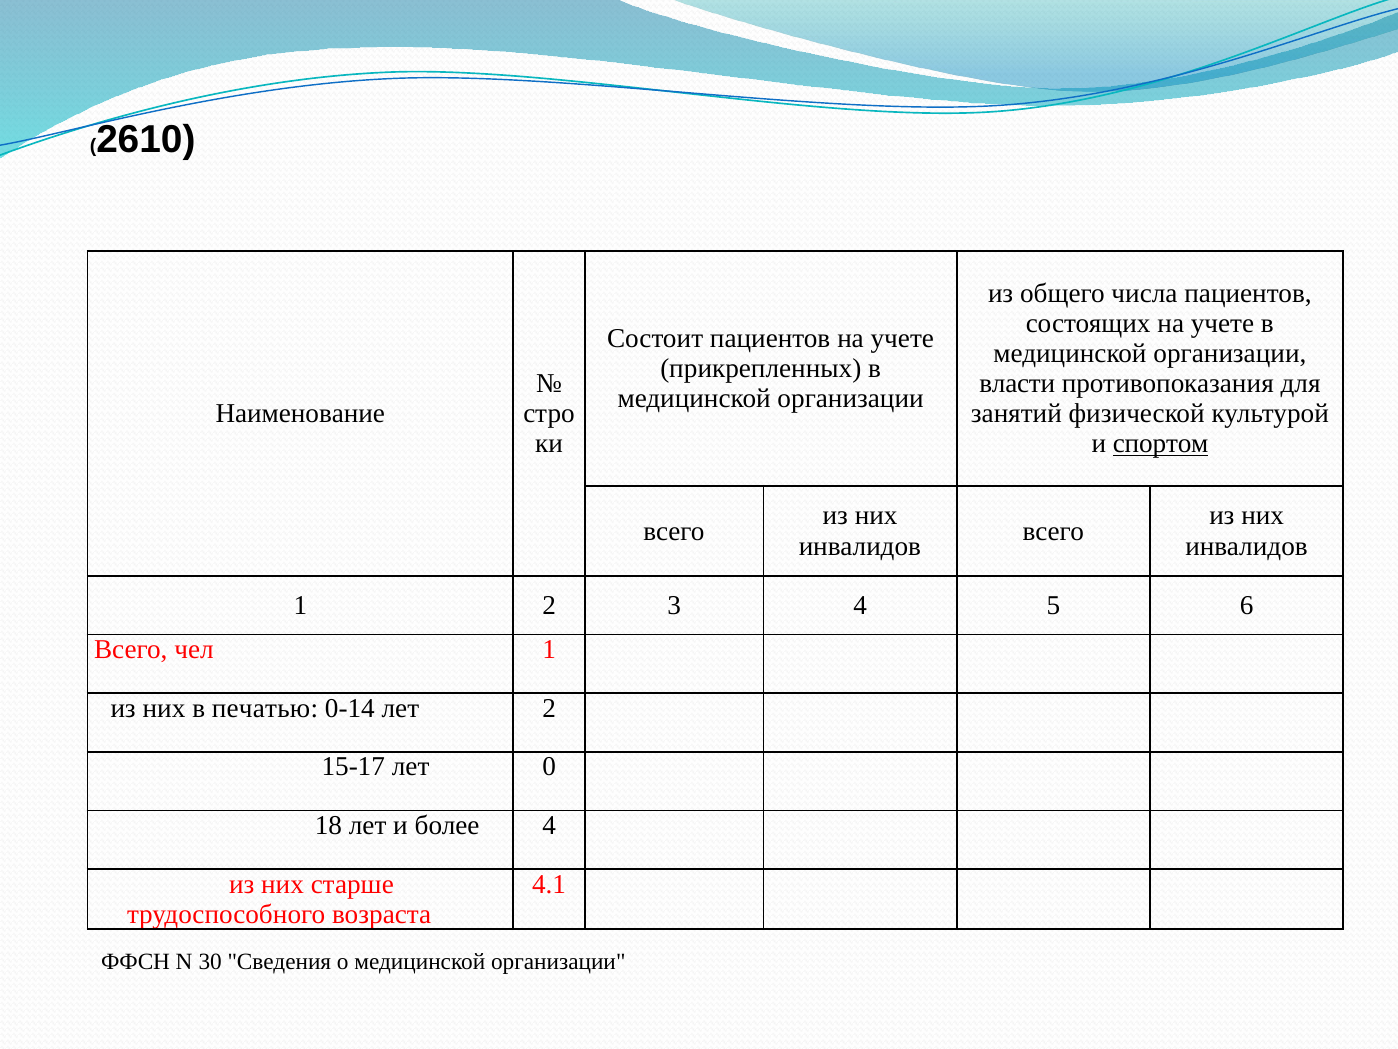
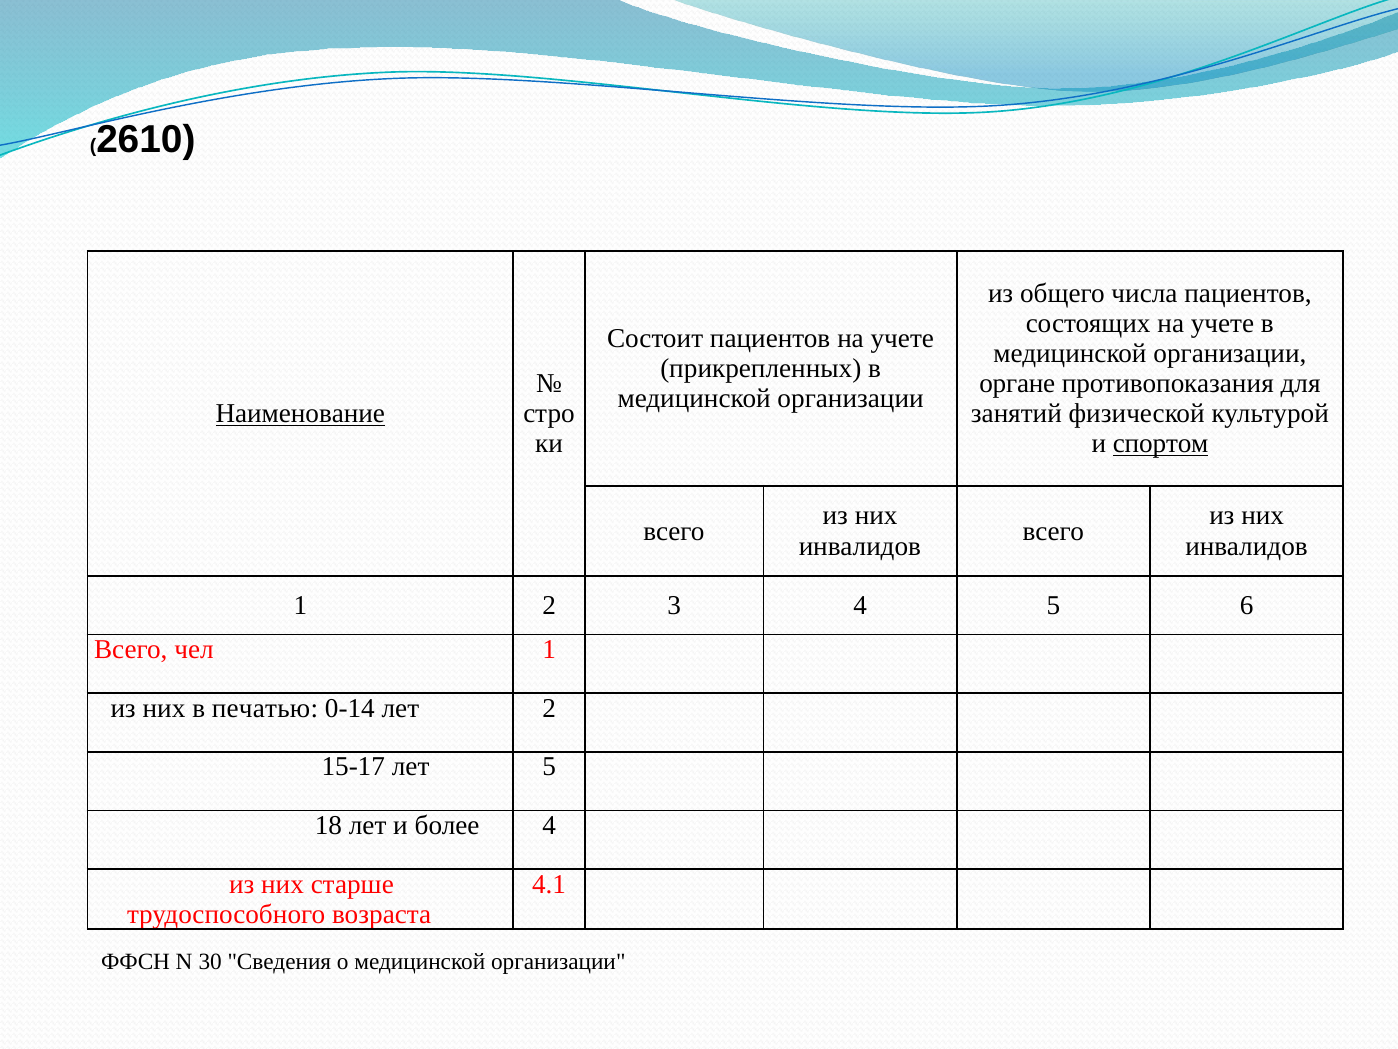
власти: власти -> органе
Наименование underline: none -> present
лет 0: 0 -> 5
